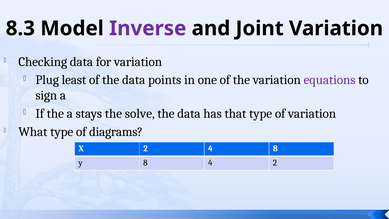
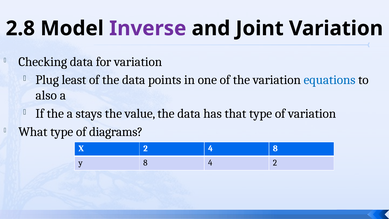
8.3: 8.3 -> 2.8
equations colour: purple -> blue
sign: sign -> also
solve: solve -> value
